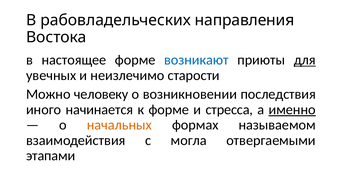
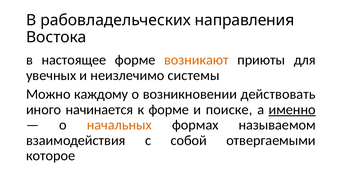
возникают colour: blue -> orange
для underline: present -> none
старости: старости -> системы
человеку: человеку -> каждому
последствия: последствия -> действовать
стресса: стресса -> поиске
могла: могла -> собой
этапами: этапами -> которое
